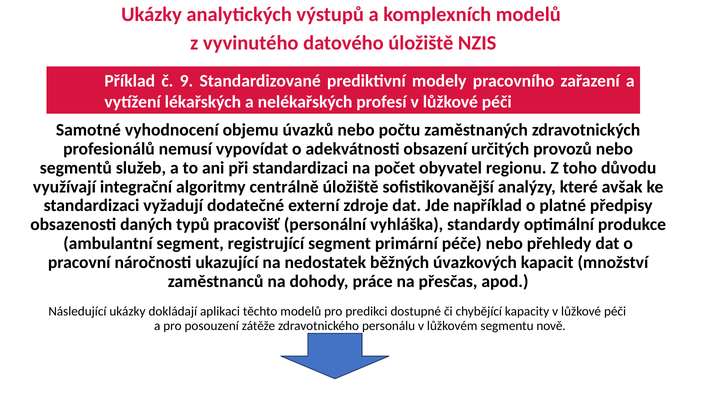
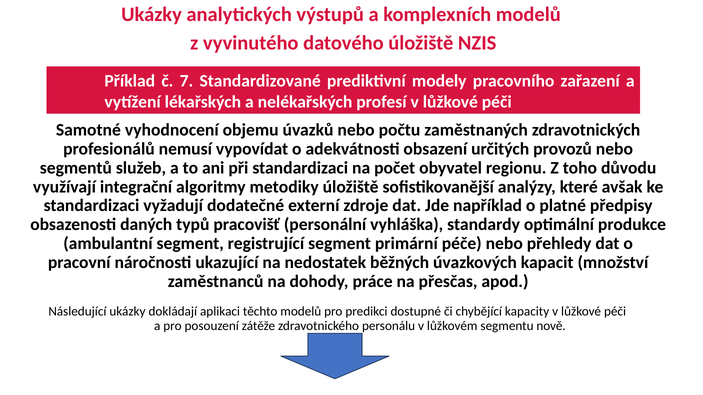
9: 9 -> 7
centrálně: centrálně -> metodiky
